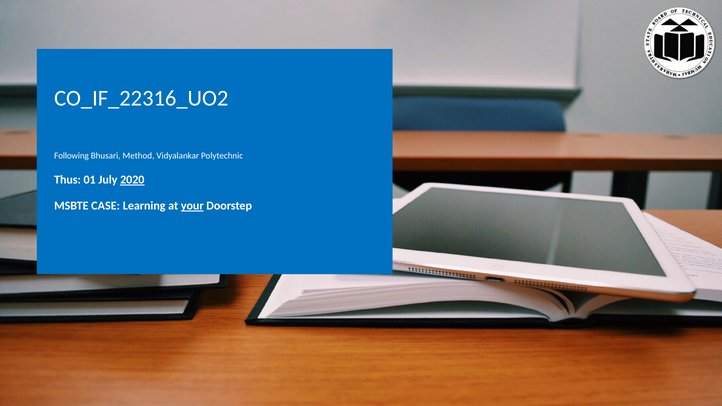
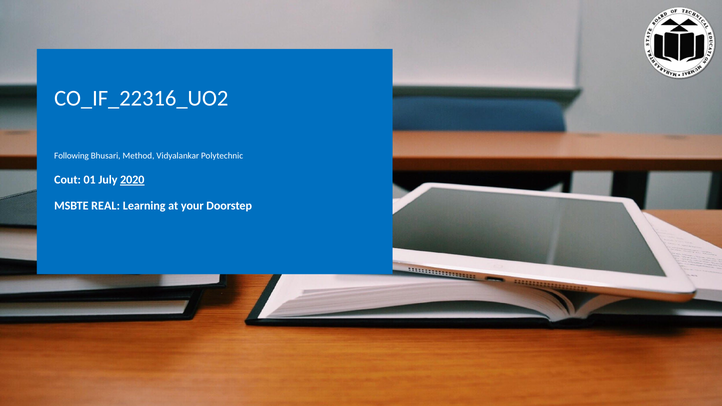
Thus: Thus -> Cout
CASE: CASE -> REAL
your underline: present -> none
